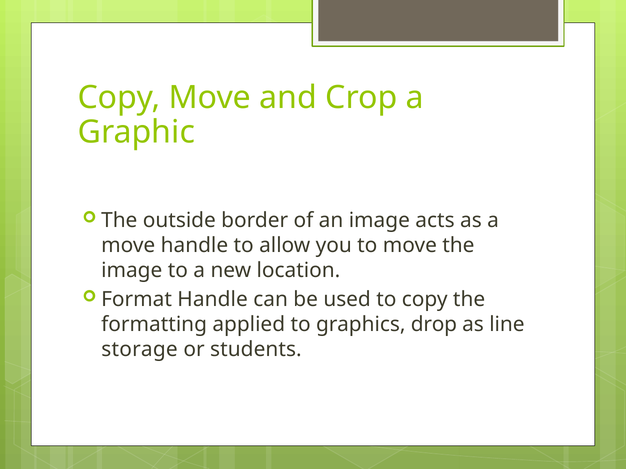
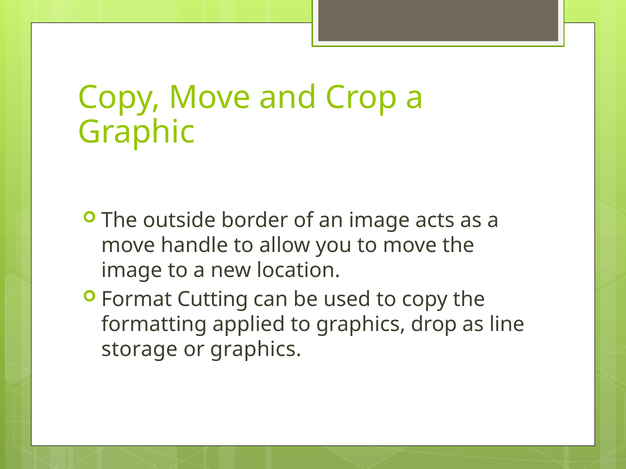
Format Handle: Handle -> Cutting
or students: students -> graphics
